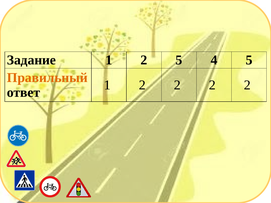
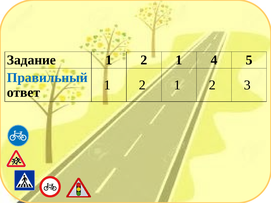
Задание 1 2 5: 5 -> 1
Правильный colour: orange -> blue
2 at (177, 85): 2 -> 1
2 at (247, 85): 2 -> 3
